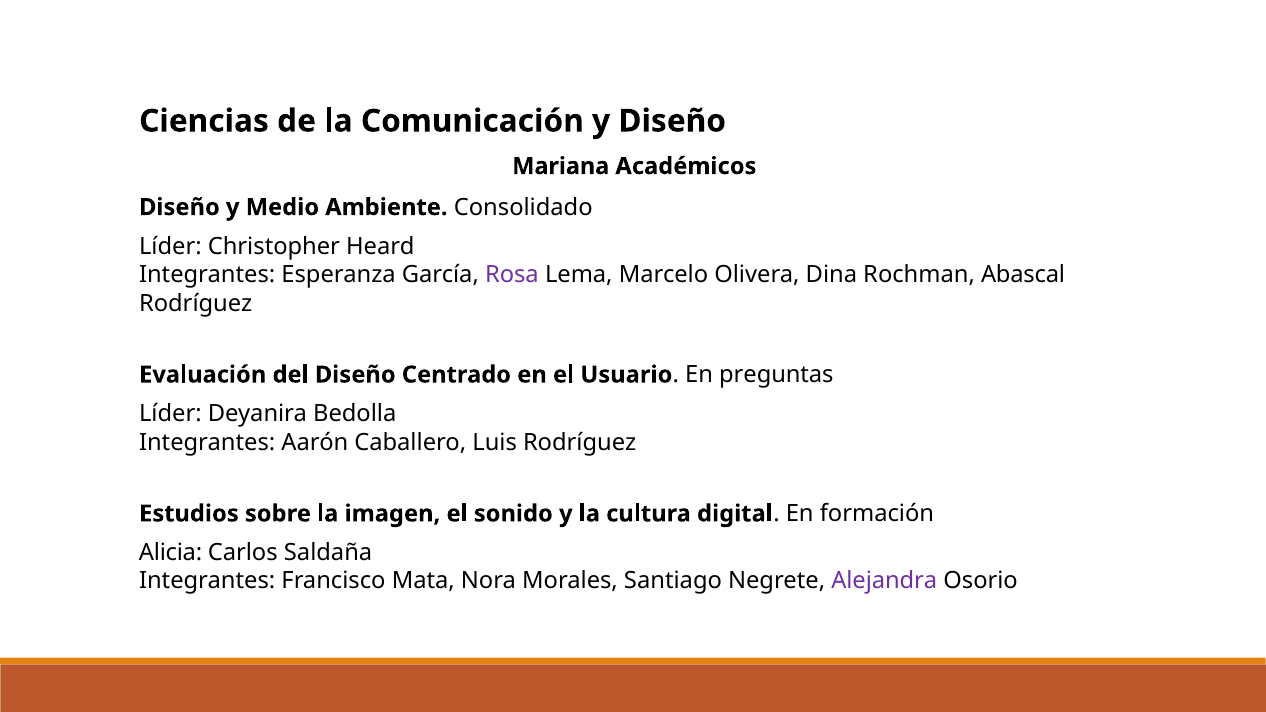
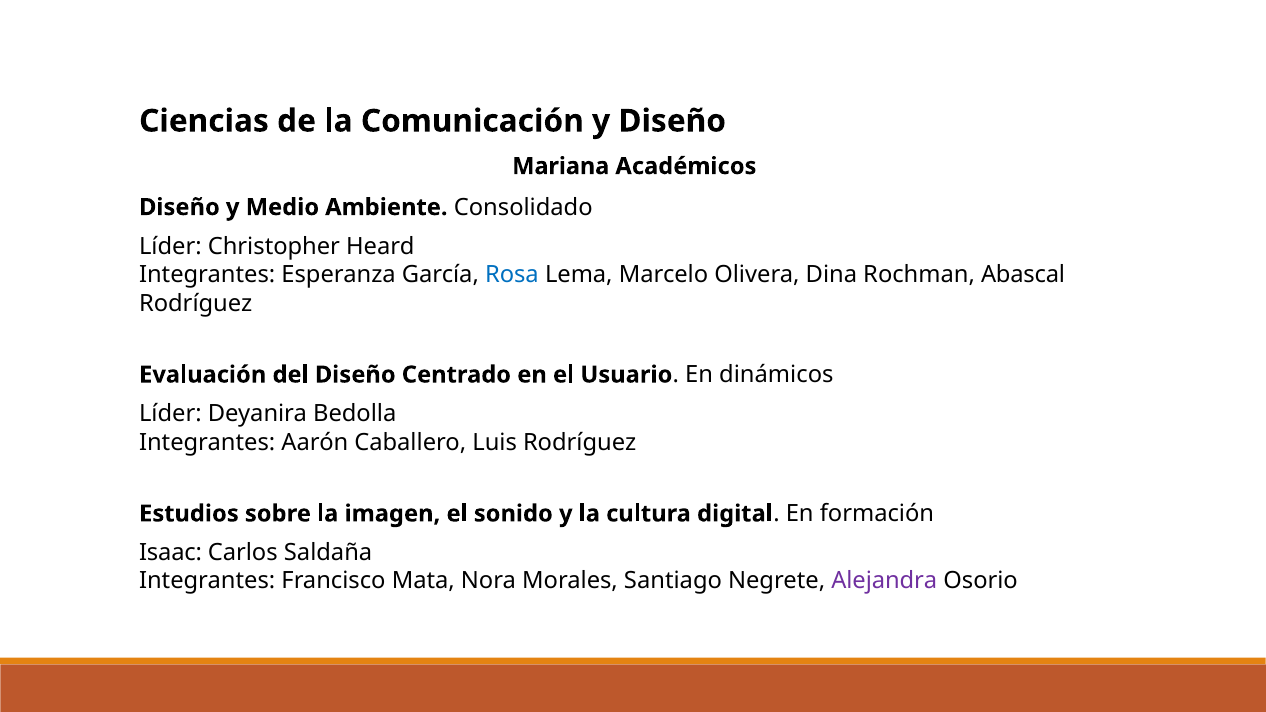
Rosa colour: purple -> blue
preguntas: preguntas -> dinámicos
Alicia: Alicia -> Isaac
